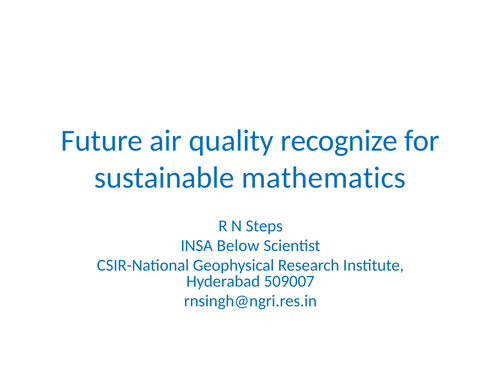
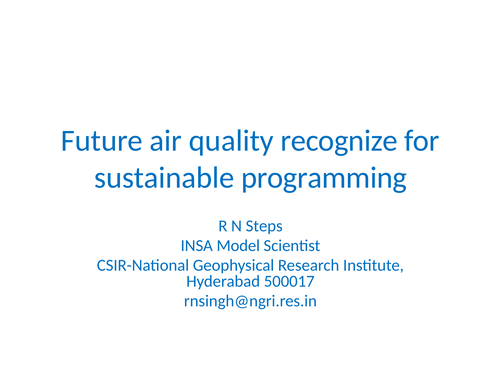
mathematics: mathematics -> programming
Below: Below -> Model
509007: 509007 -> 500017
